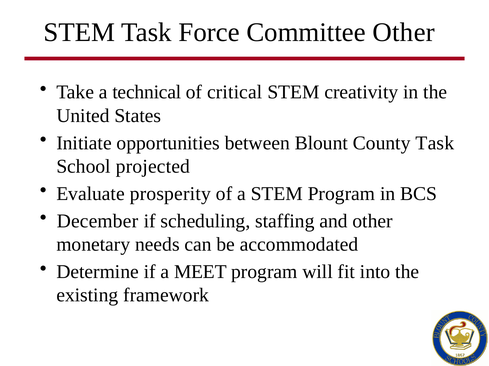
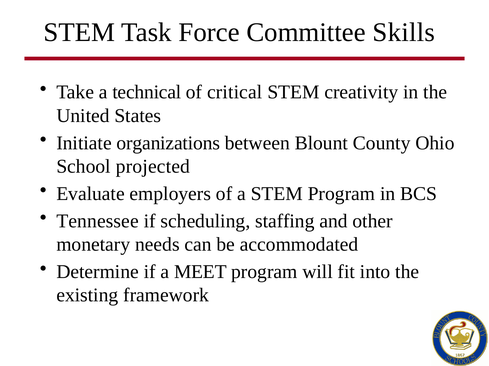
Committee Other: Other -> Skills
opportunities: opportunities -> organizations
County Task: Task -> Ohio
prosperity: prosperity -> employers
December: December -> Tennessee
